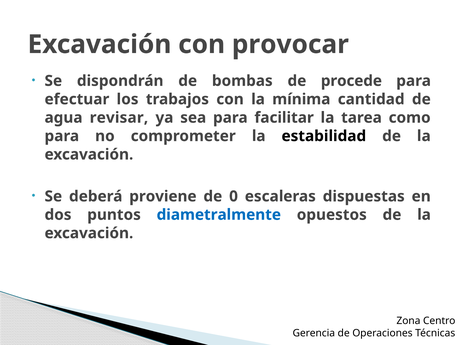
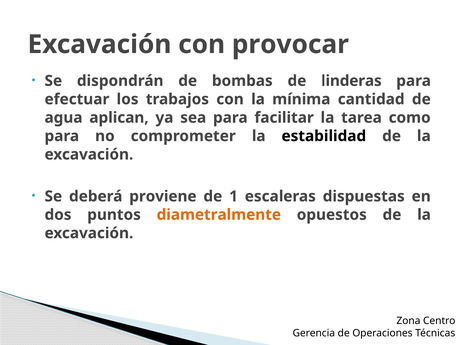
procede: procede -> linderas
revisar: revisar -> aplican
0: 0 -> 1
diametralmente colour: blue -> orange
